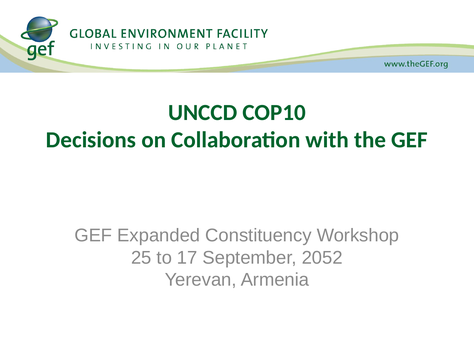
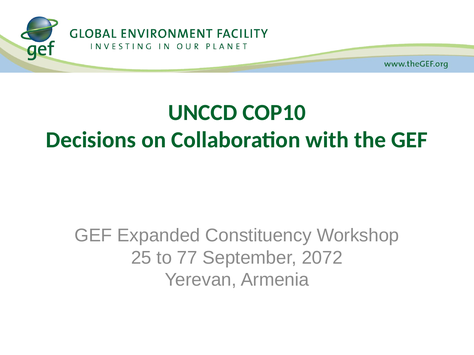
17: 17 -> 77
2052: 2052 -> 2072
